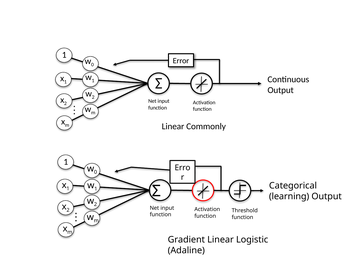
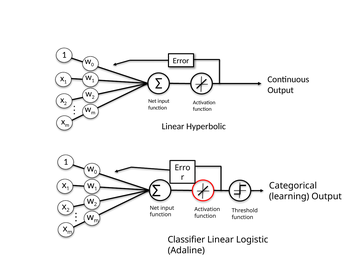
Commonly: Commonly -> Hyperbolic
Gradient: Gradient -> Classifier
